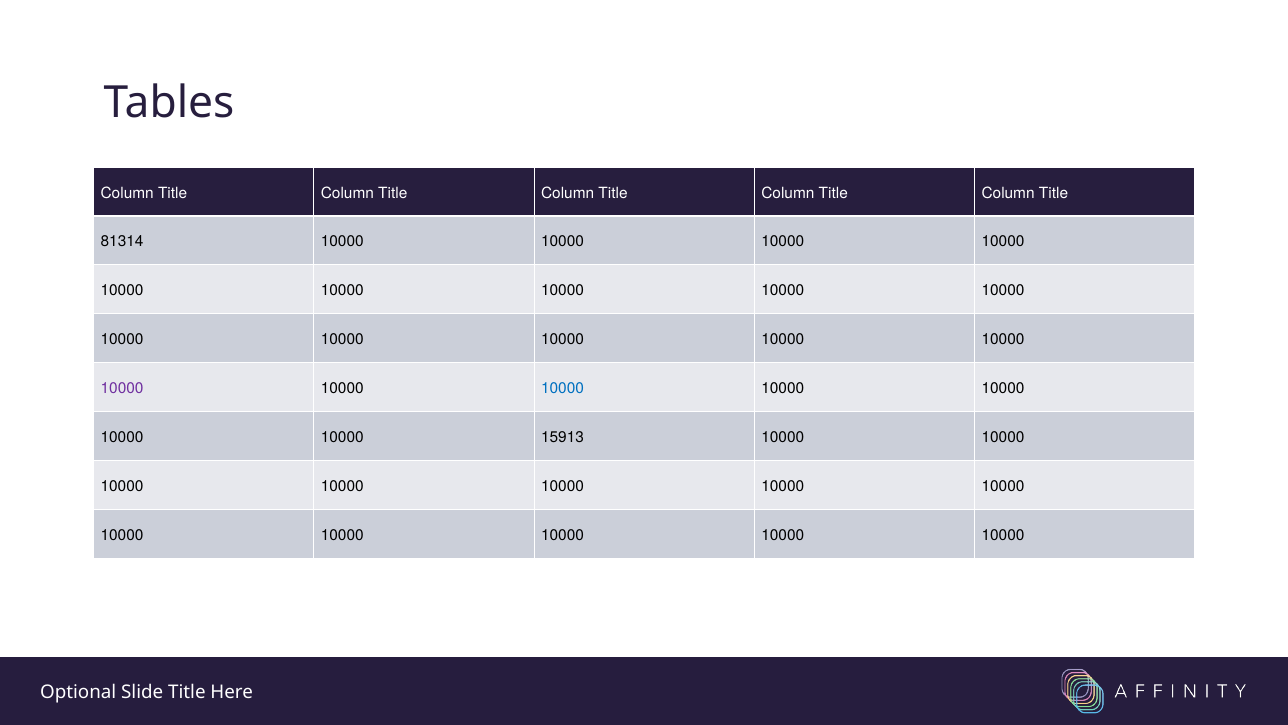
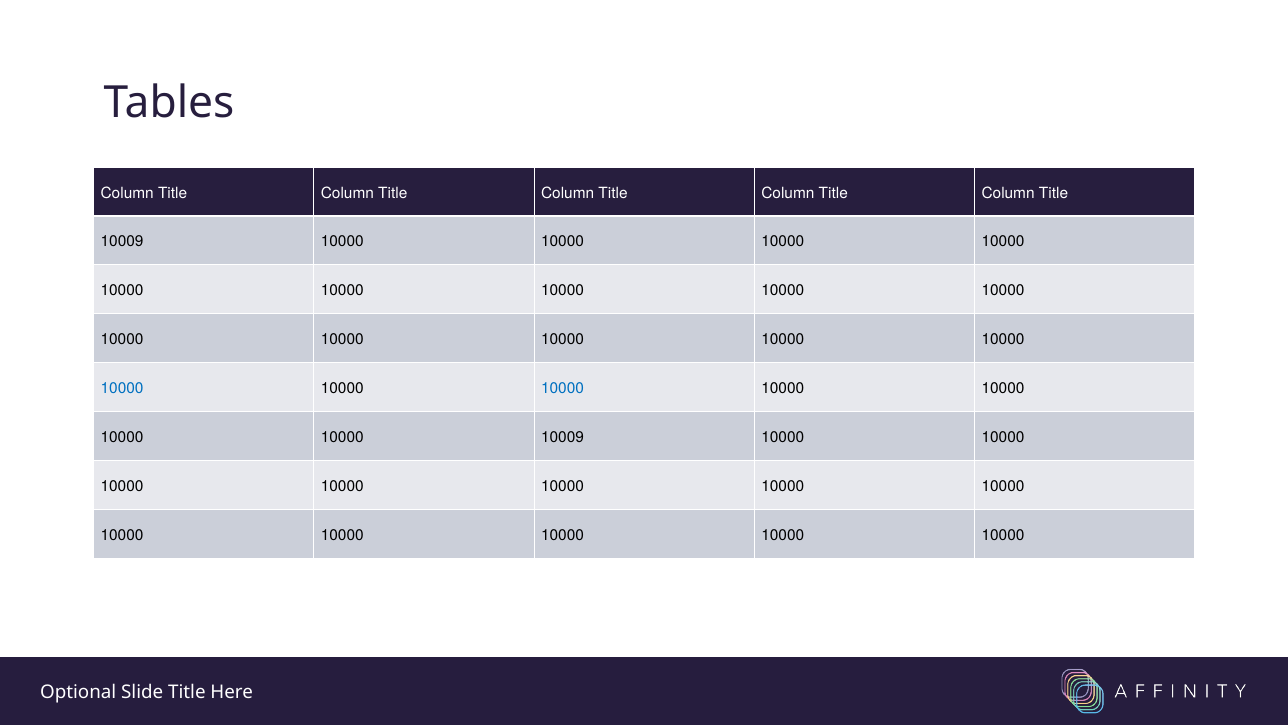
81314 at (122, 242): 81314 -> 10009
10000 at (122, 388) colour: purple -> blue
10000 15913: 15913 -> 10009
